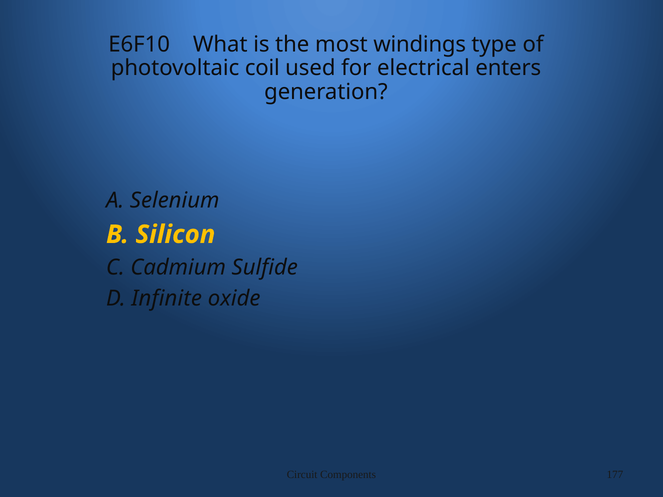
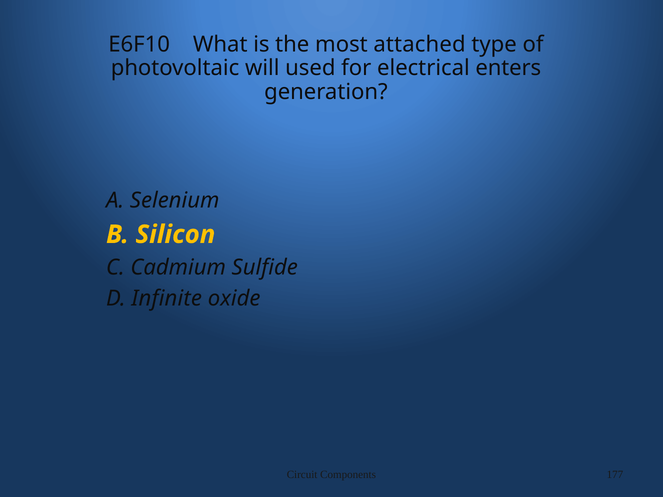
windings: windings -> attached
coil: coil -> will
